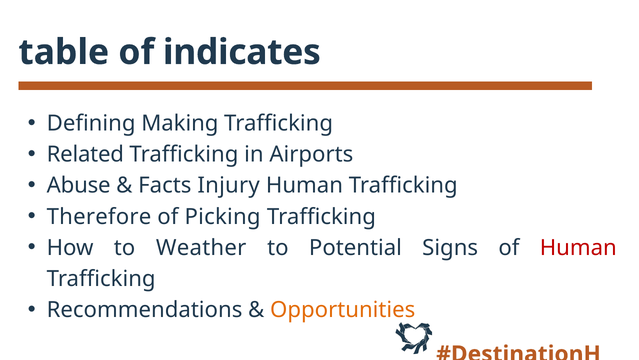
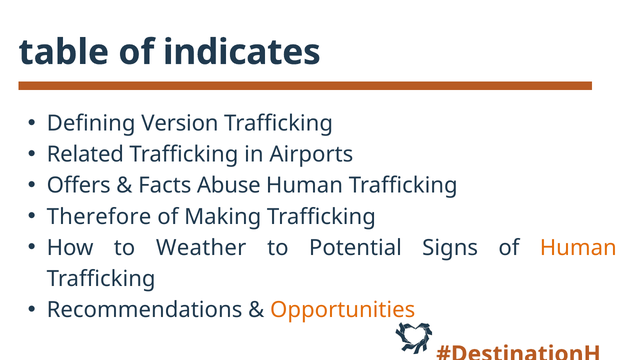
Making: Making -> Version
Abuse: Abuse -> Offers
Injury: Injury -> Abuse
Picking: Picking -> Making
Human at (578, 247) colour: red -> orange
